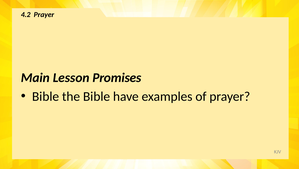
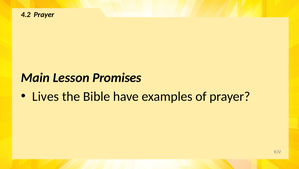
Bible at (46, 96): Bible -> Lives
